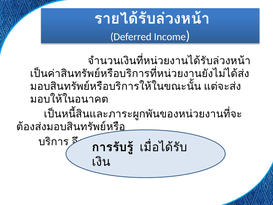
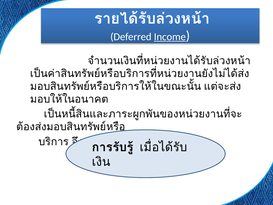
Income underline: none -> present
